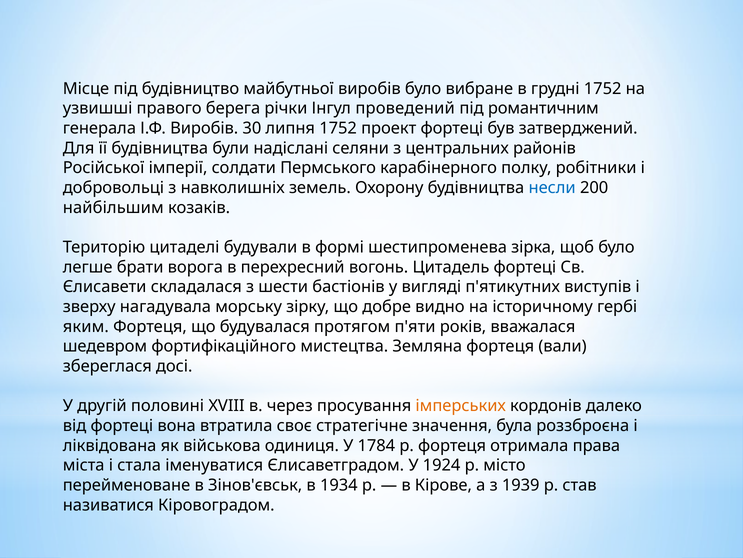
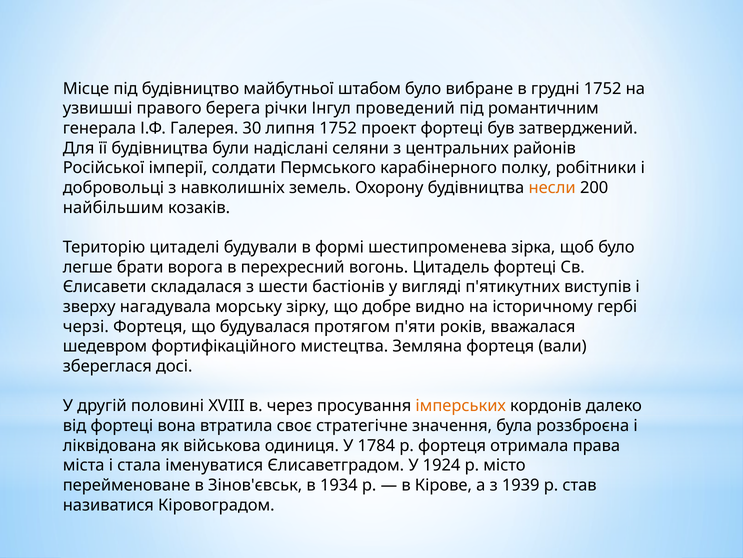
майбутньої виробів: виробів -> штабом
І.Ф Виробів: Виробів -> Галерея
несли colour: blue -> orange
яким: яким -> черзі
